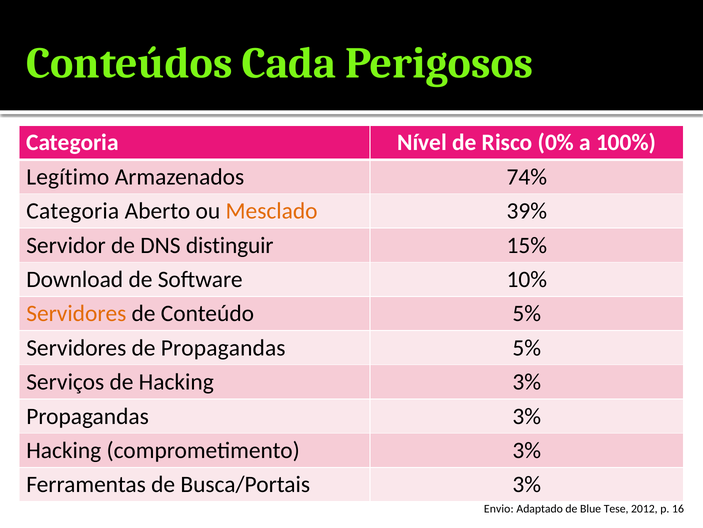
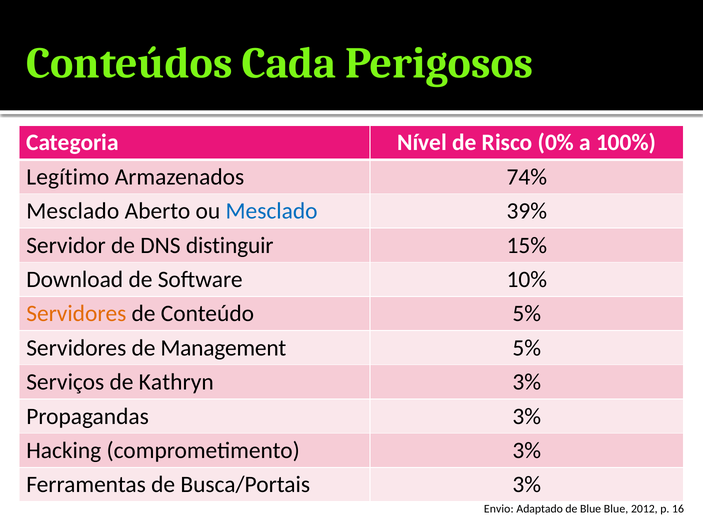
Categoria at (73, 211): Categoria -> Mesclado
Mesclado at (272, 211) colour: orange -> blue
de Propagandas: Propagandas -> Management
de Hacking: Hacking -> Kathryn
Blue Tese: Tese -> Blue
